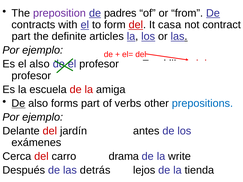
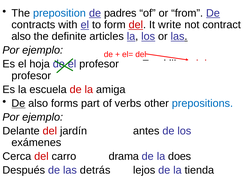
preposition colour: purple -> blue
casa: casa -> write
part at (21, 36): part -> also
el also: also -> hoja
write: write -> does
